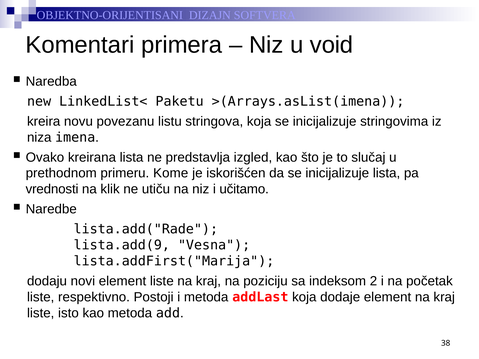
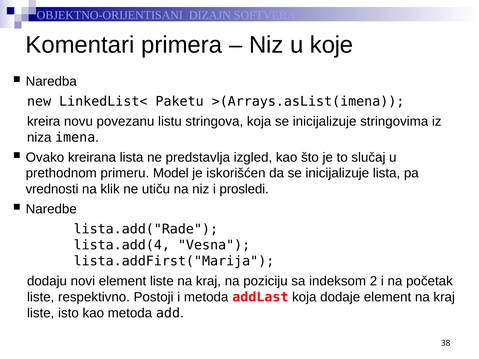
void: void -> koje
Kome: Kome -> Model
učitamo: učitamo -> prosledi
lista.add(9: lista.add(9 -> lista.add(4
